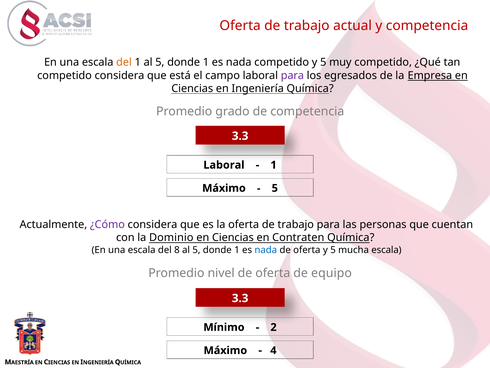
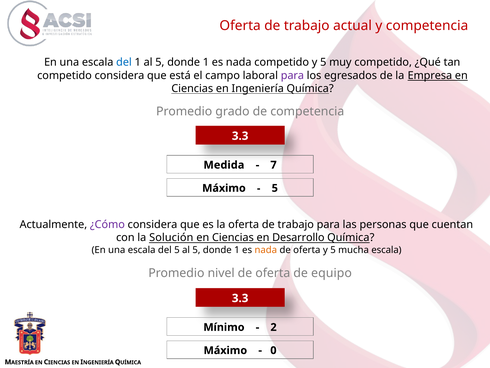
del at (124, 62) colour: orange -> blue
Laboral at (224, 165): Laboral -> Medida
1 at (274, 165): 1 -> 7
Dominio: Dominio -> Solución
Contraten: Contraten -> Desarrollo
del 8: 8 -> 5
nada at (266, 250) colour: blue -> orange
4: 4 -> 0
